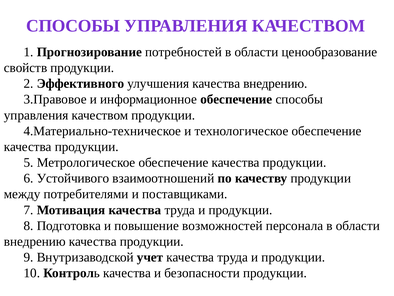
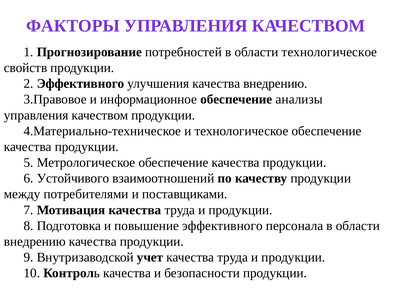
СПОСОБЫ at (73, 26): СПОСОБЫ -> ФАКТОРЫ
области ценообразование: ценообразование -> технологическое
обеспечение способы: способы -> анализы
повышение возможностей: возможностей -> эффективного
